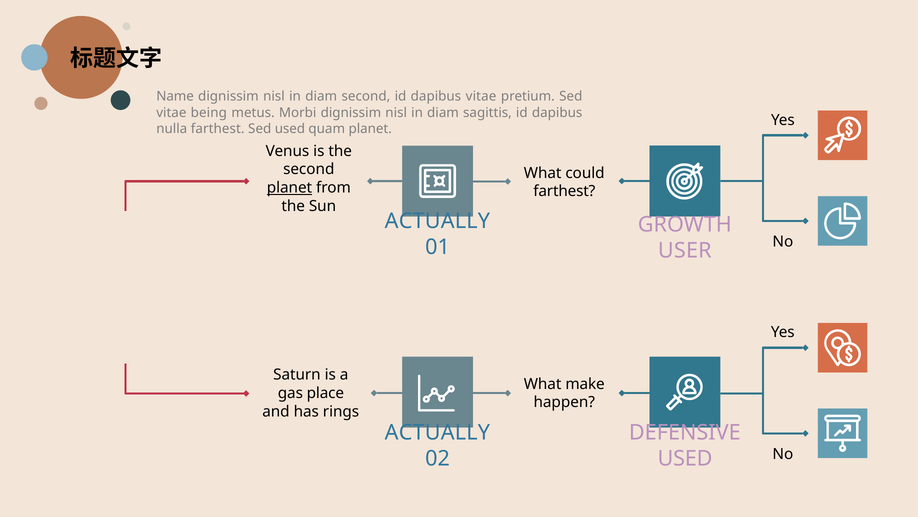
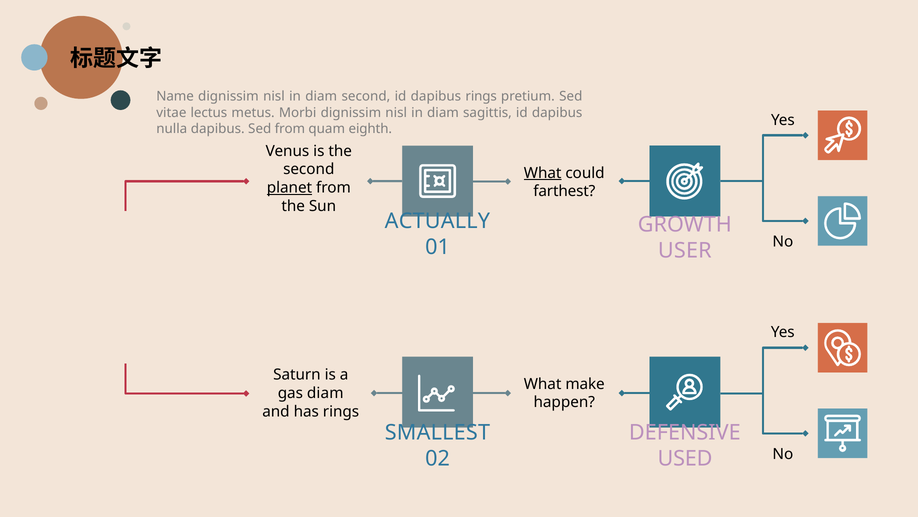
dapibus vitae: vitae -> rings
being: being -> lectus
nulla farthest: farthest -> dapibus
Sed used: used -> from
quam planet: planet -> eighth
What at (543, 173) underline: none -> present
gas place: place -> diam
ACTUALLY at (437, 432): ACTUALLY -> SMALLEST
